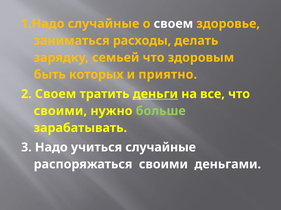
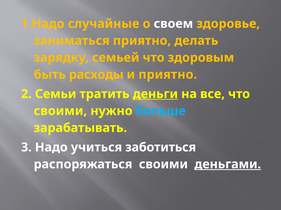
заниматься расходы: расходы -> приятно
которых: которых -> расходы
2 Своем: Своем -> Семьи
больше colour: light green -> light blue
учиться случайные: случайные -> заботиться
деньгами underline: none -> present
